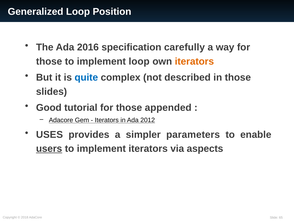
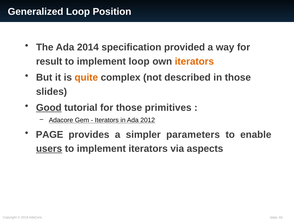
2016: 2016 -> 2014
carefully: carefully -> provided
those at (49, 61): those -> result
quite colour: blue -> orange
Good underline: none -> present
appended: appended -> primitives
USES: USES -> PAGE
